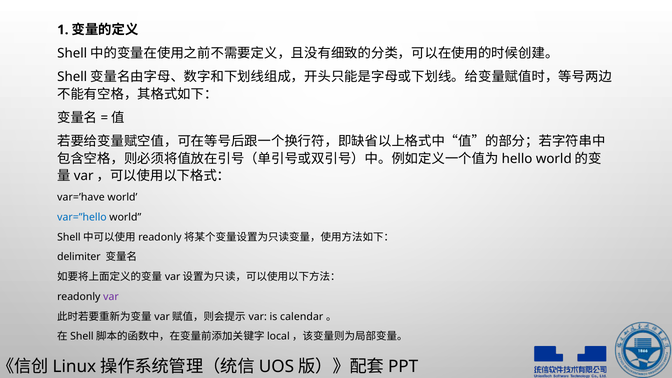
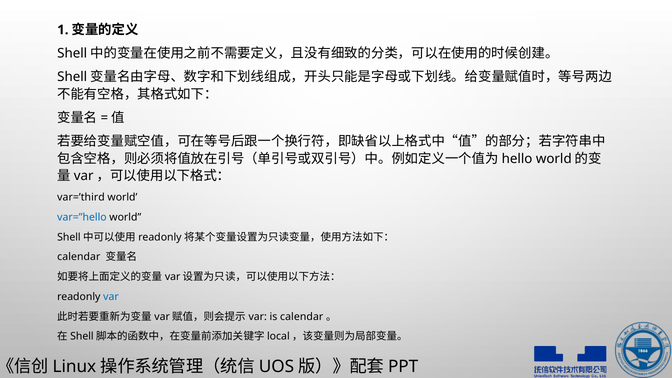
var=’have: var=’have -> var=’third
delimiter at (79, 257): delimiter -> calendar
var colour: purple -> blue
